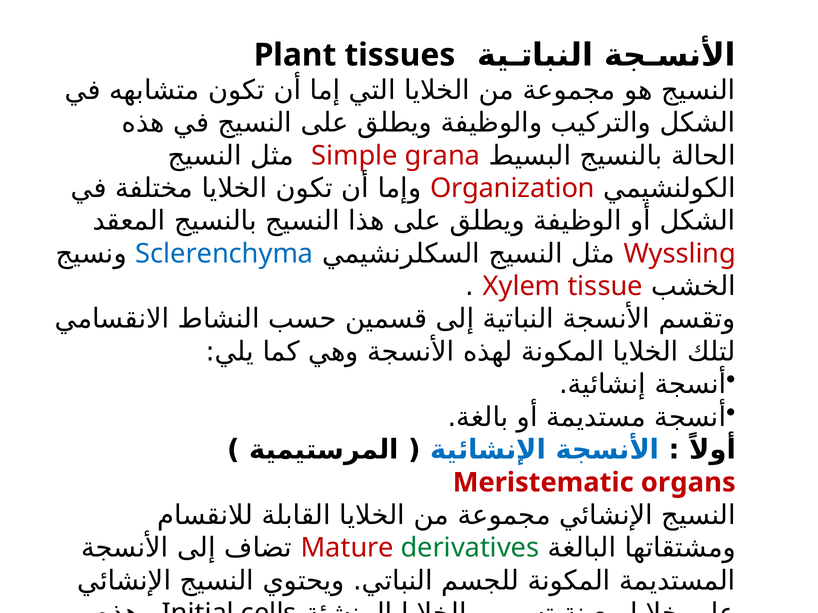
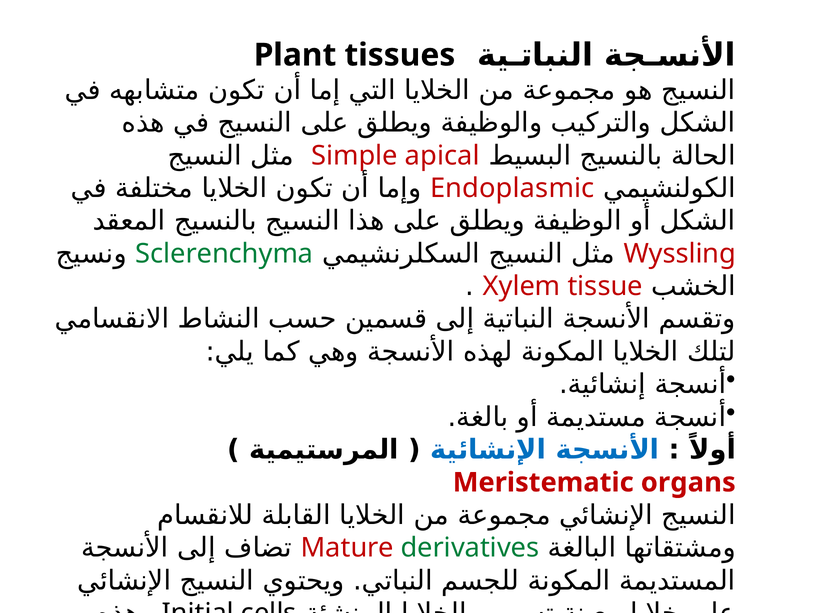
grana: grana -> apical
Organization: Organization -> Endoplasmic
Sclerenchyma colour: blue -> green
